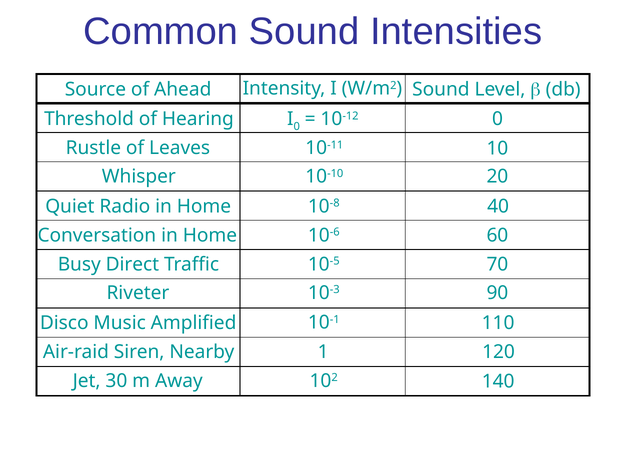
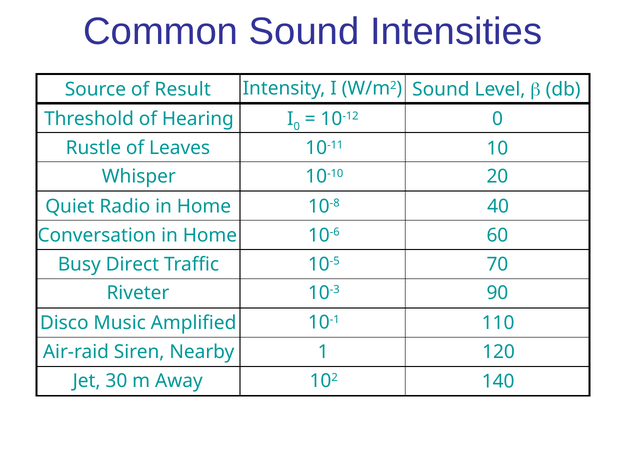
Ahead: Ahead -> Result
